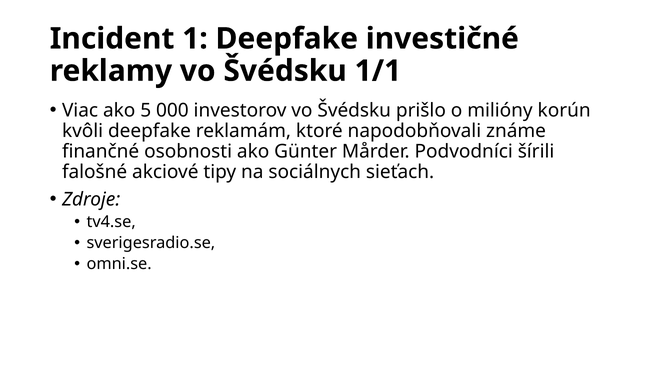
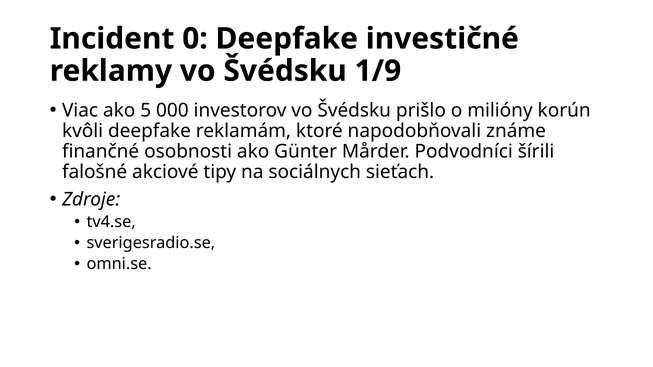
1: 1 -> 0
1/1: 1/1 -> 1/9
